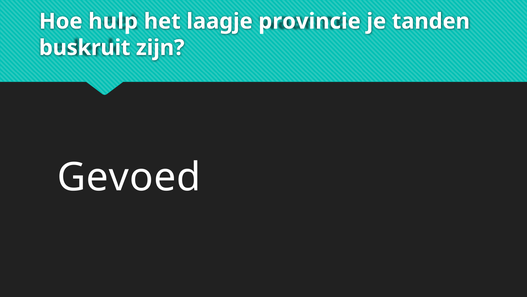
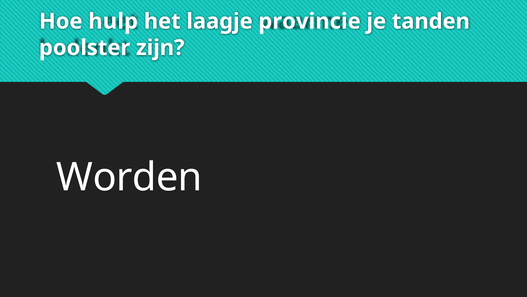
buskruit: buskruit -> poolster
Gevoed: Gevoed -> Worden
